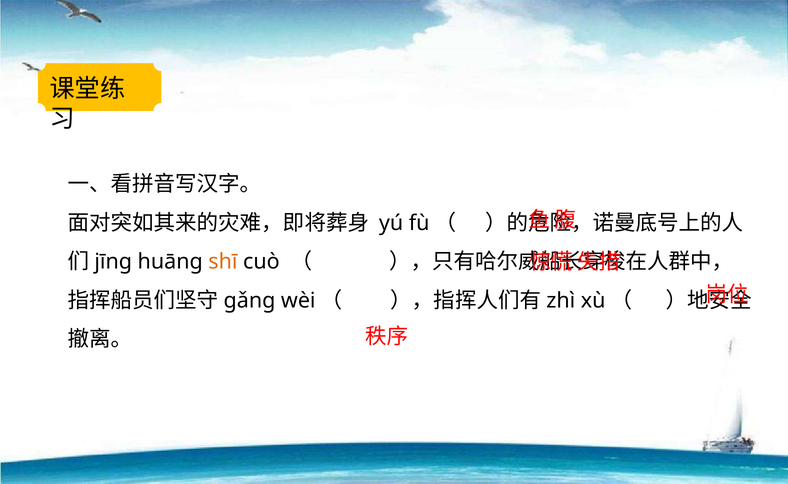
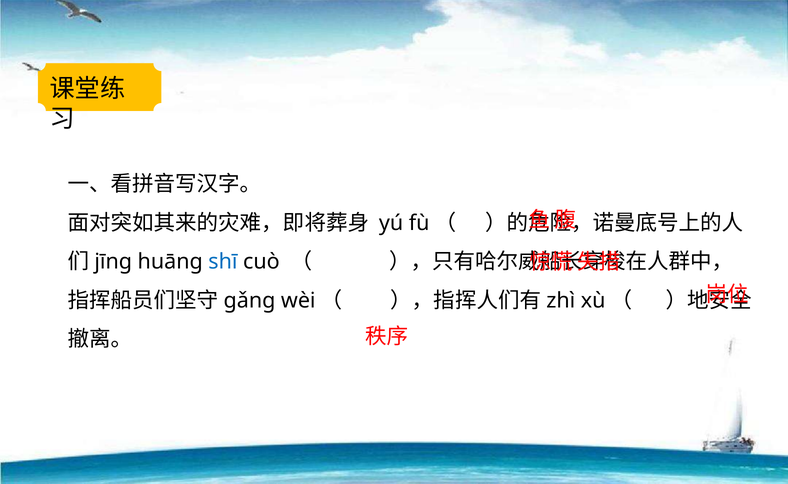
shī colour: orange -> blue
